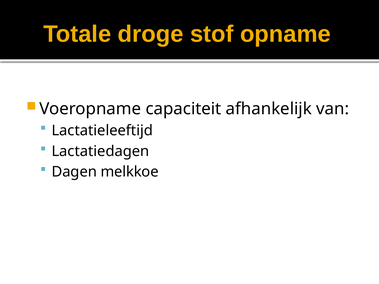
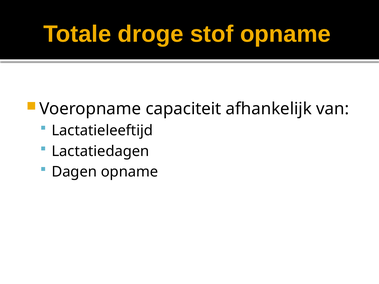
Dagen melkkoe: melkkoe -> opname
